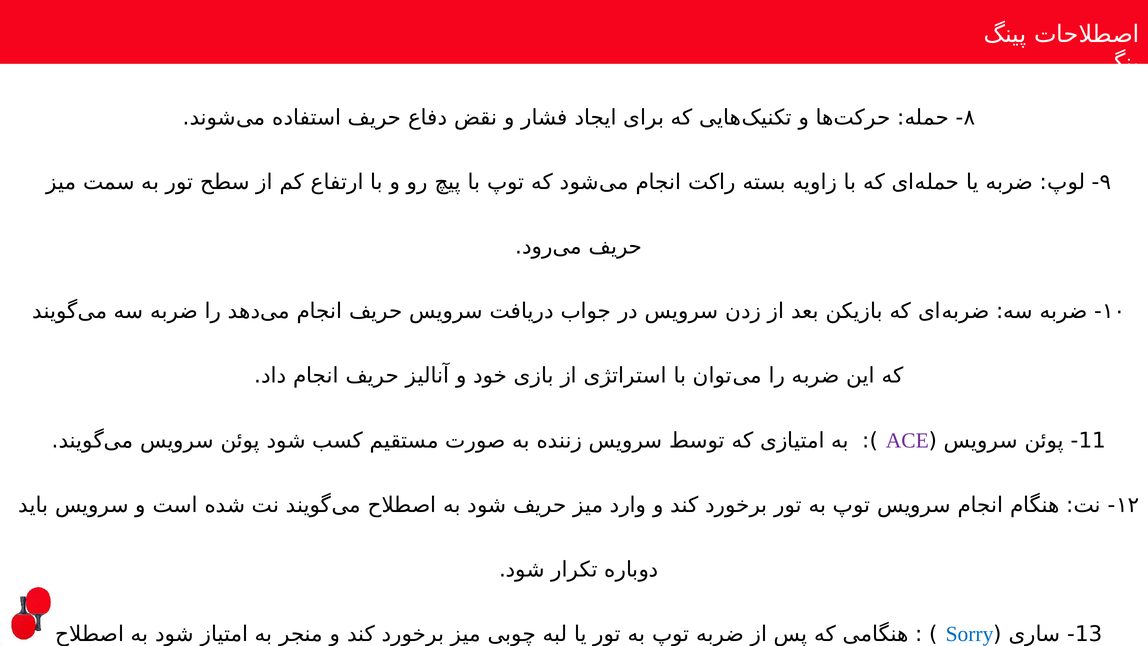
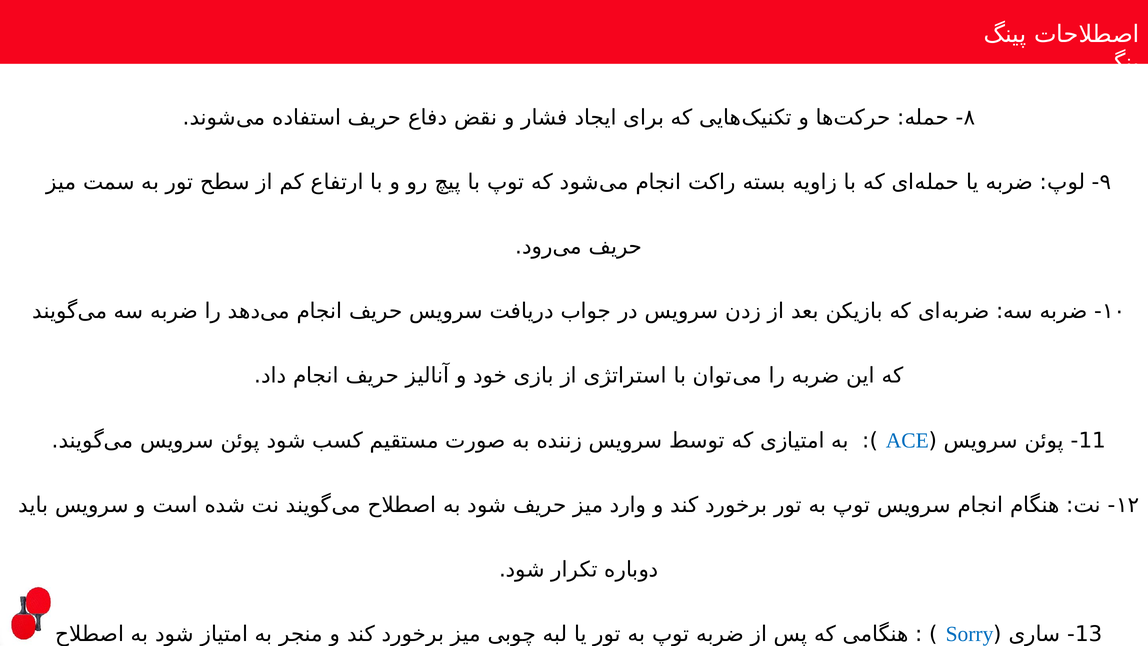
ACE colour: purple -> blue
